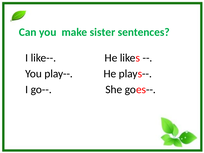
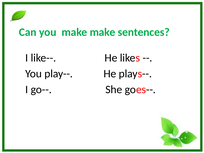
make sister: sister -> make
